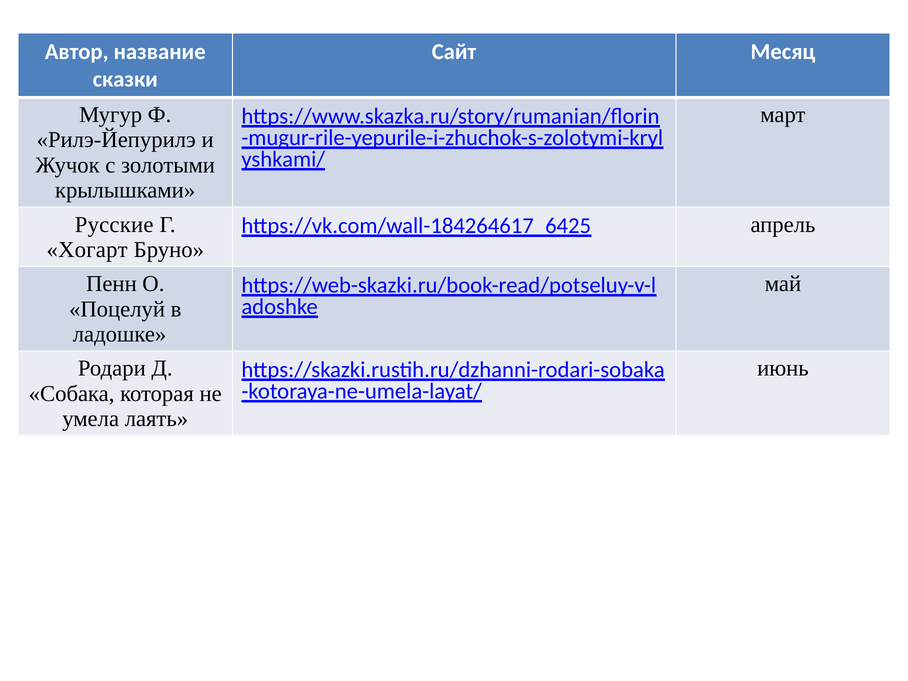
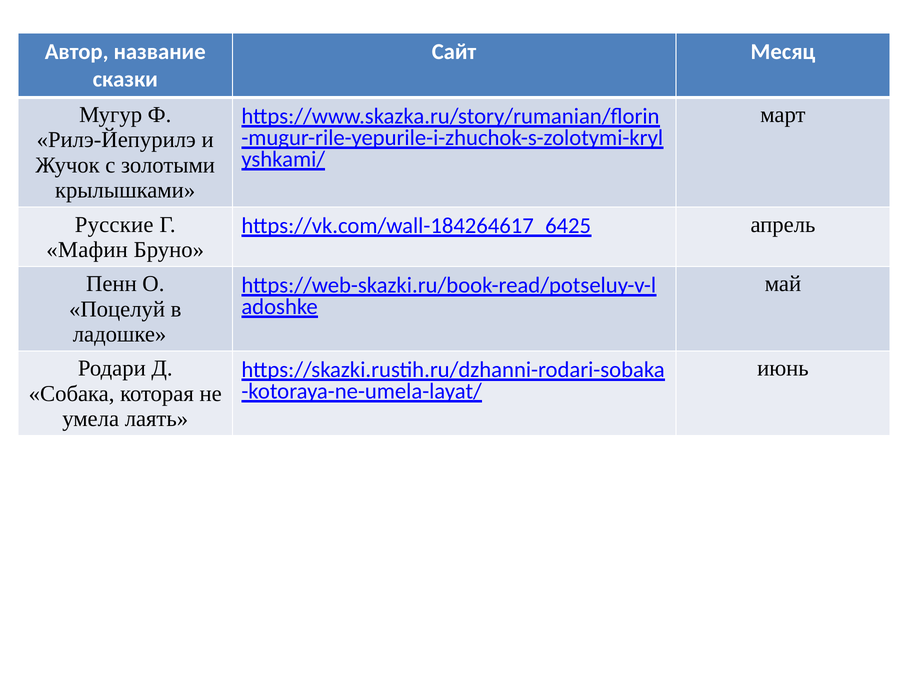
Хогарт: Хогарт -> Мафин
